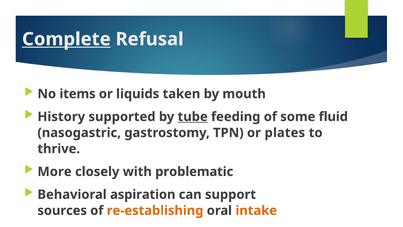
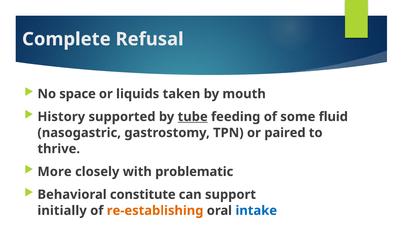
Complete underline: present -> none
items: items -> space
plates: plates -> paired
aspiration: aspiration -> constitute
sources: sources -> initially
intake colour: orange -> blue
